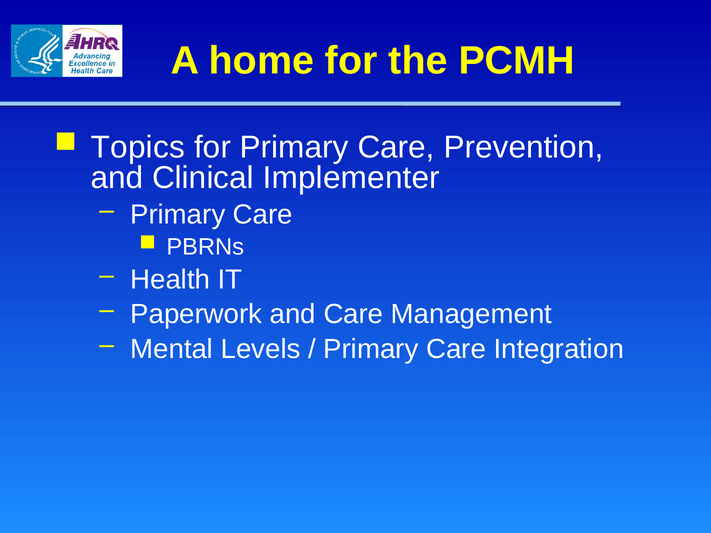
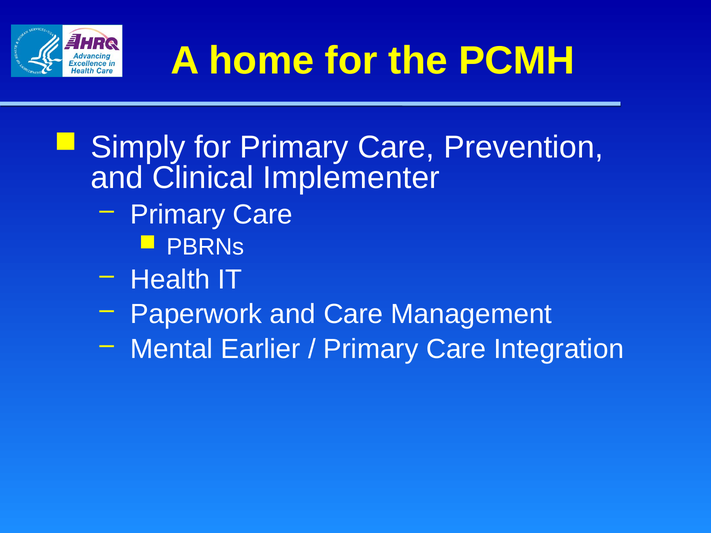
Topics: Topics -> Simply
Levels: Levels -> Earlier
